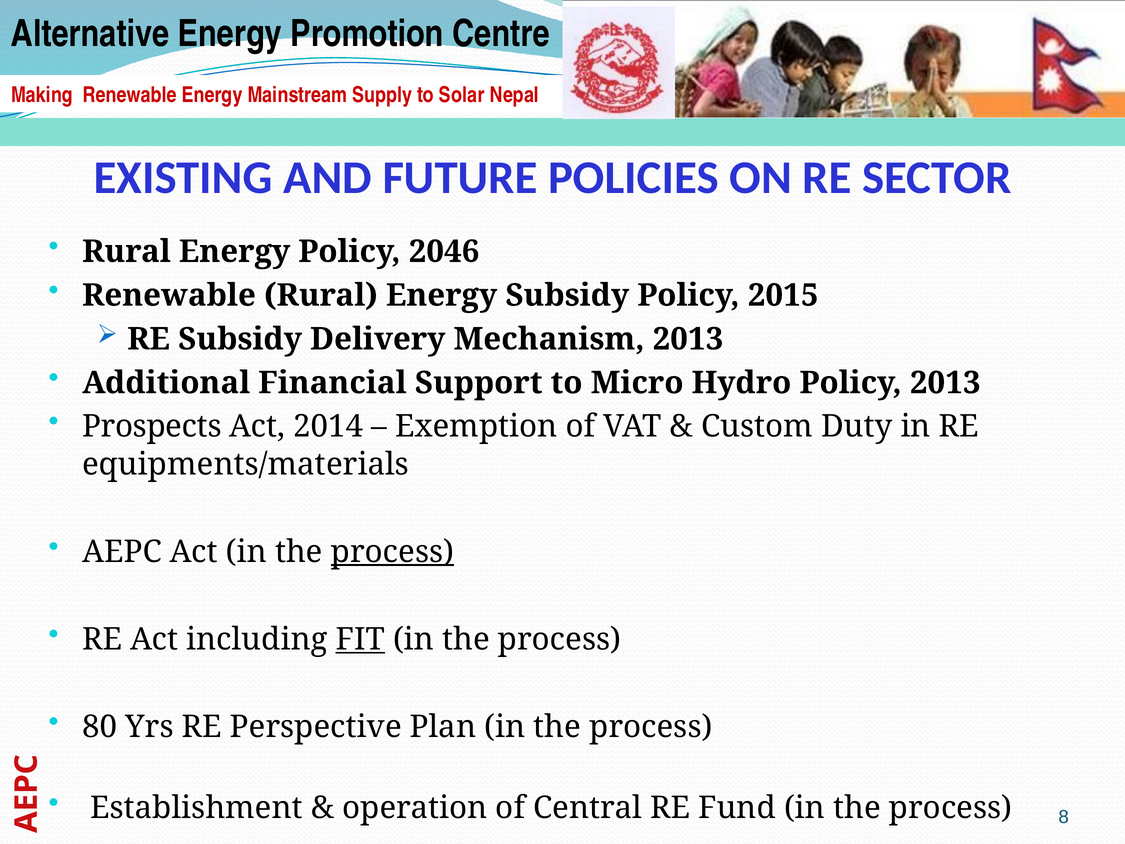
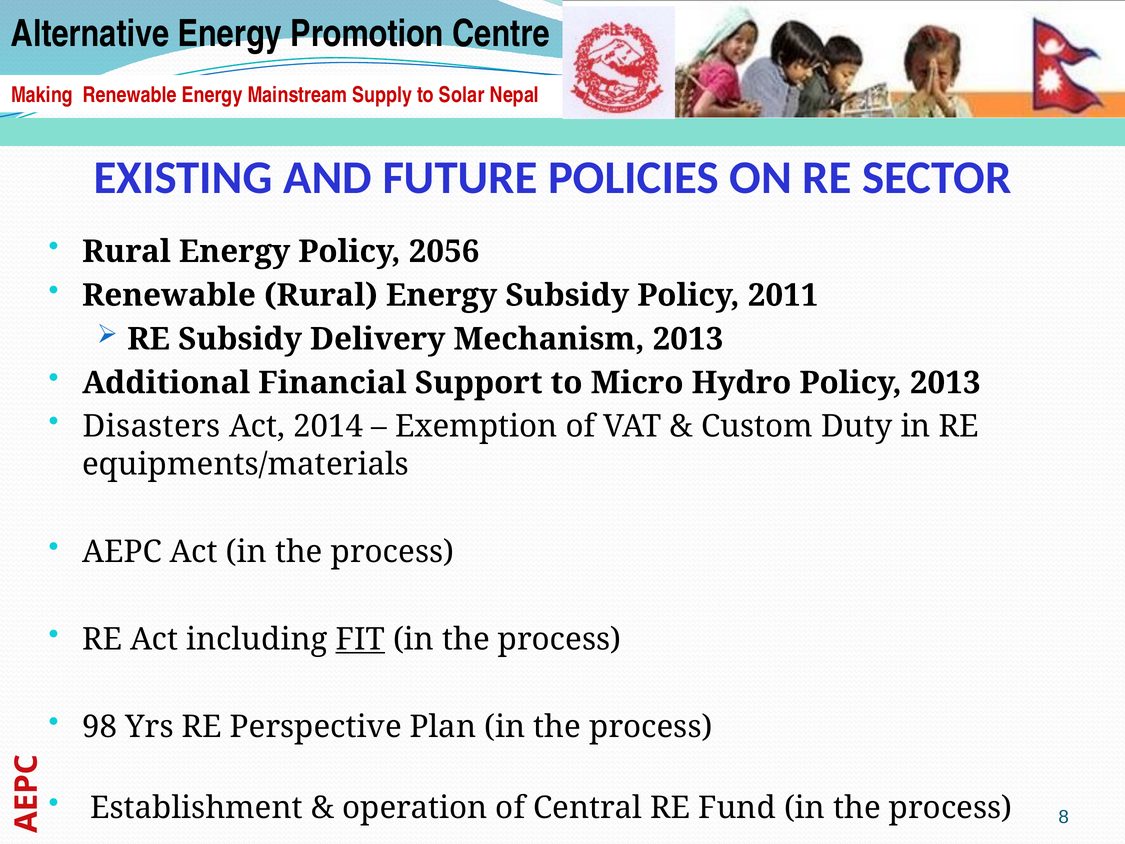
2046: 2046 -> 2056
2015: 2015 -> 2011
Prospects: Prospects -> Disasters
process at (392, 552) underline: present -> none
80: 80 -> 98
